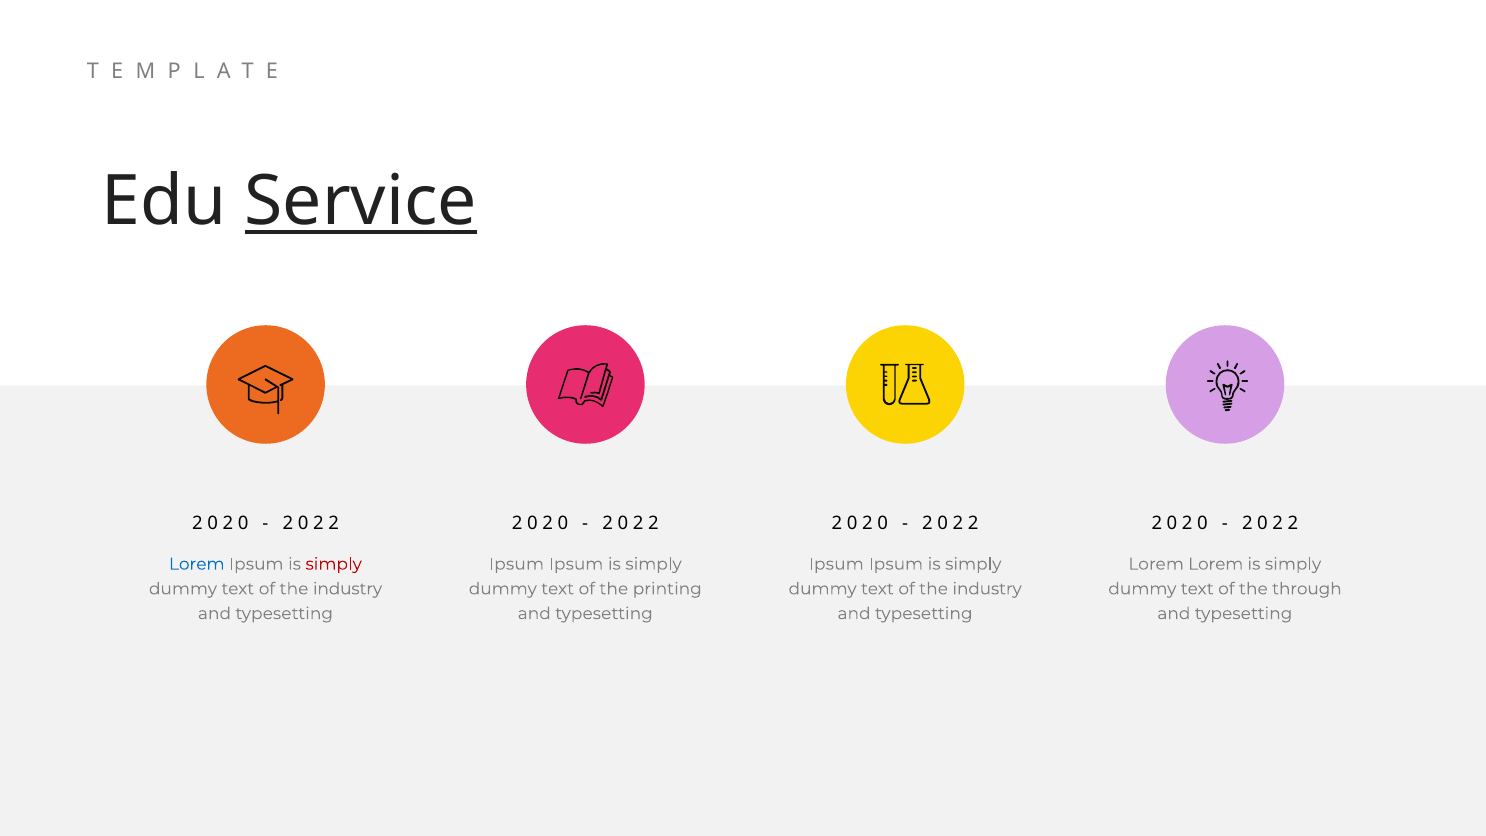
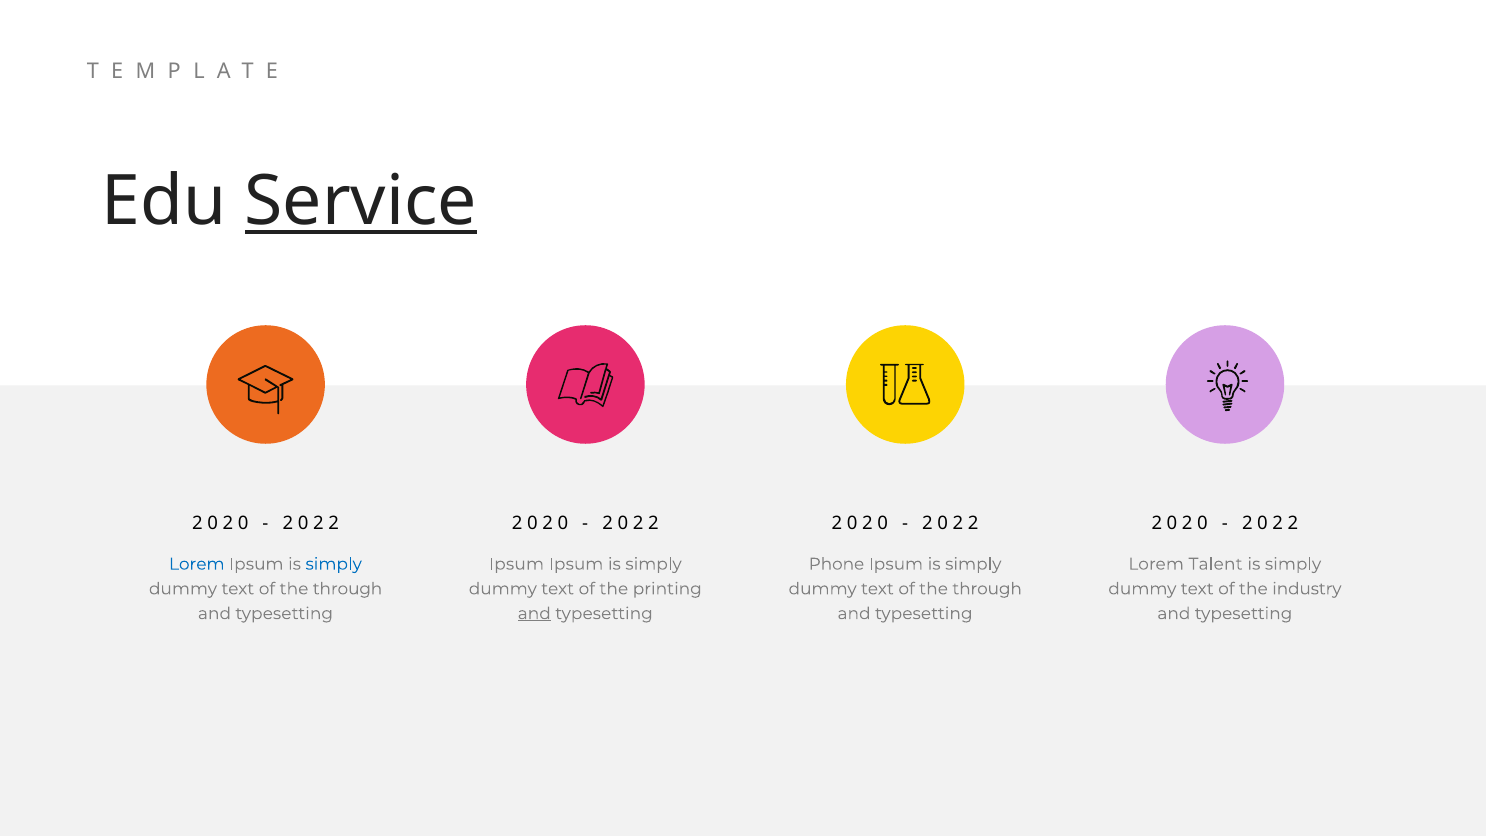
simply at (334, 564) colour: red -> blue
Ipsum at (836, 564): Ipsum -> Phone
Lorem Lorem: Lorem -> Talent
industry at (348, 589): industry -> through
industry at (987, 589): industry -> through
through: through -> industry
and at (534, 613) underline: none -> present
